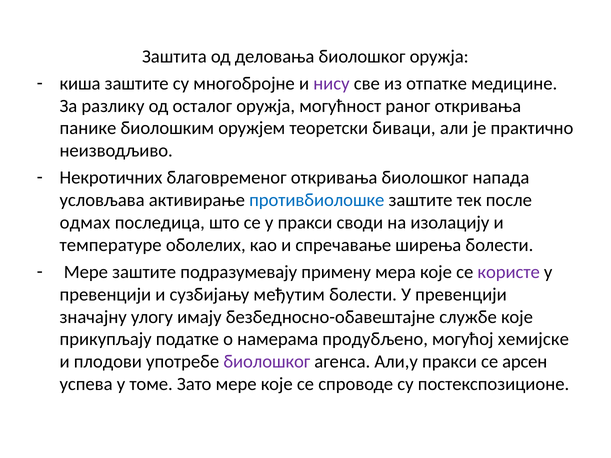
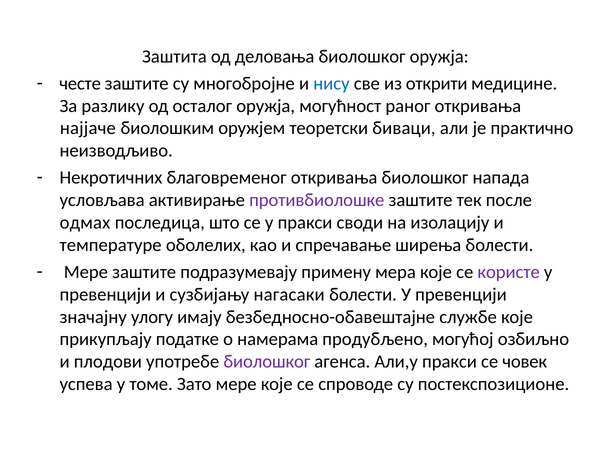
киша: киша -> честе
нису colour: purple -> blue
отпатке: отпатке -> открити
панике: панике -> најјаче
противбиолошке colour: blue -> purple
међутим: међутим -> нагасаки
хемијске: хемијске -> озбиљно
арсен: арсен -> човек
